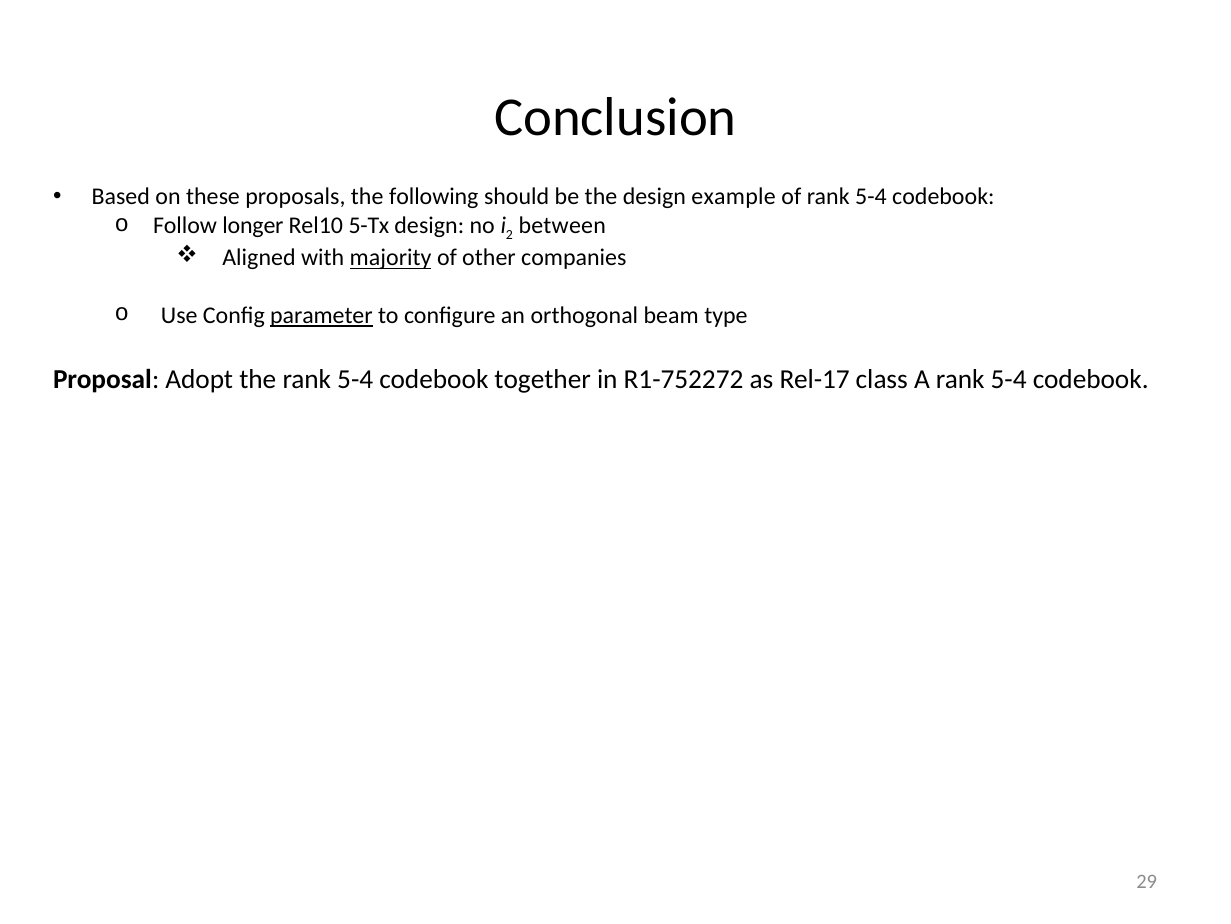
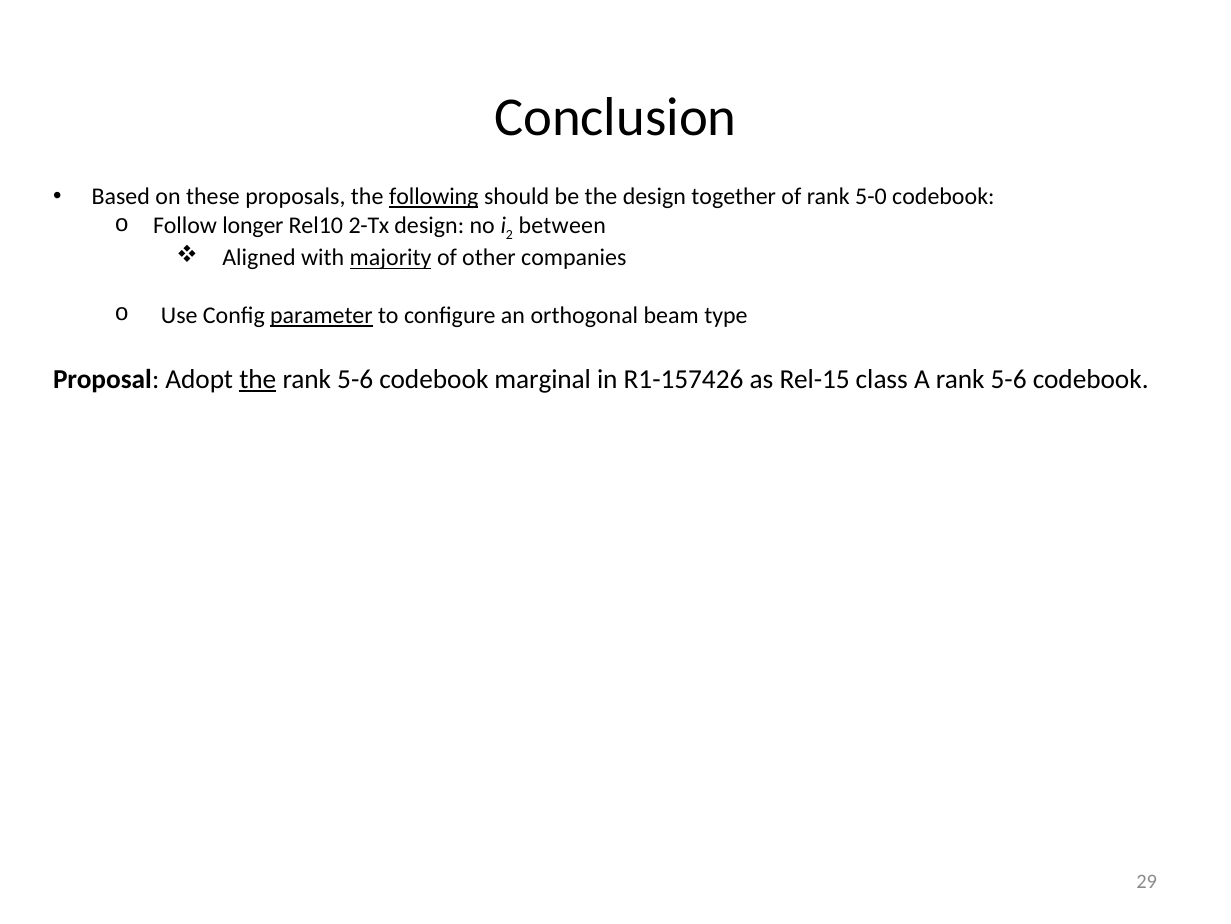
following underline: none -> present
example: example -> together
of rank 5-4: 5-4 -> 5-0
5-Tx: 5-Tx -> 2-Tx
the at (258, 379) underline: none -> present
5-4 at (355, 379): 5-4 -> 5-6
together: together -> marginal
R1-752272: R1-752272 -> R1-157426
Rel-17: Rel-17 -> Rel-15
A rank 5-4: 5-4 -> 5-6
